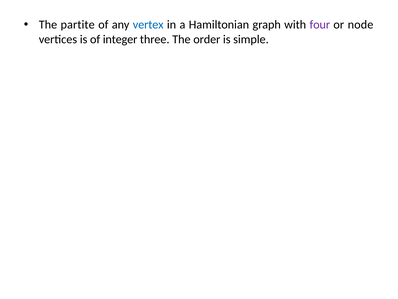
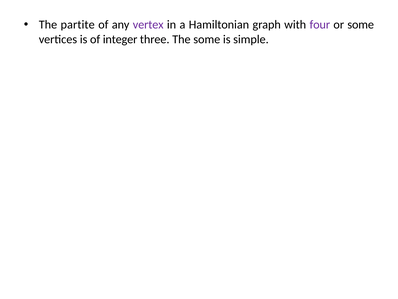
vertex colour: blue -> purple
or node: node -> some
The order: order -> some
